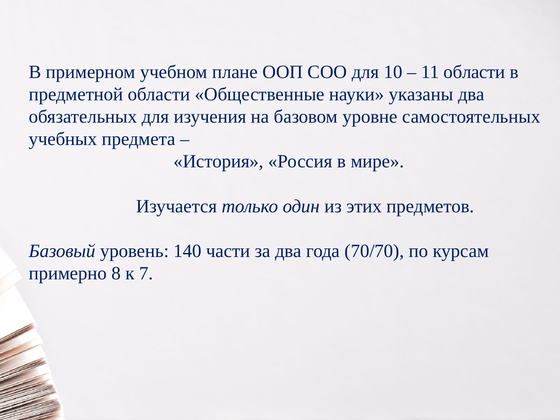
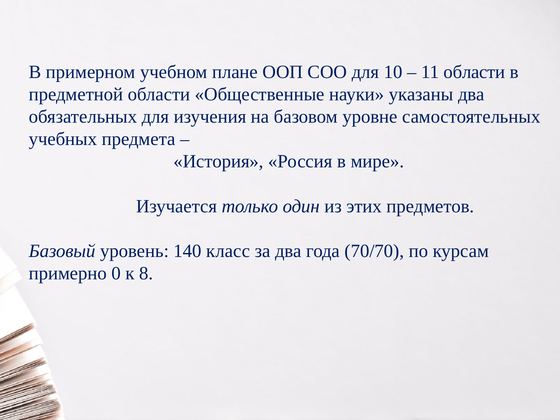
части: части -> класс
8: 8 -> 0
7: 7 -> 8
